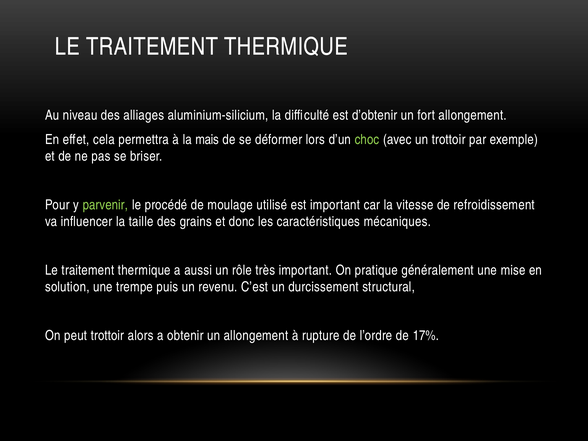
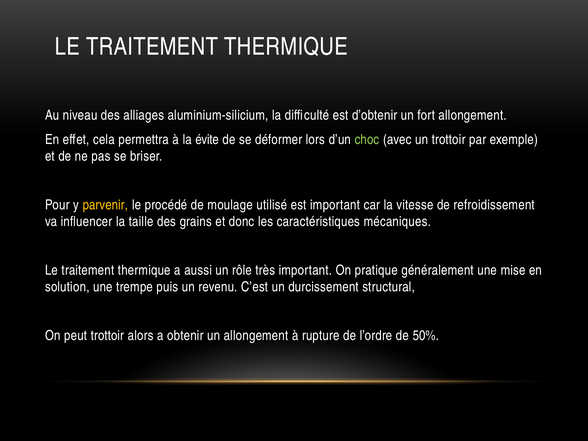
mais: mais -> évite
parvenir colour: light green -> yellow
17%: 17% -> 50%
